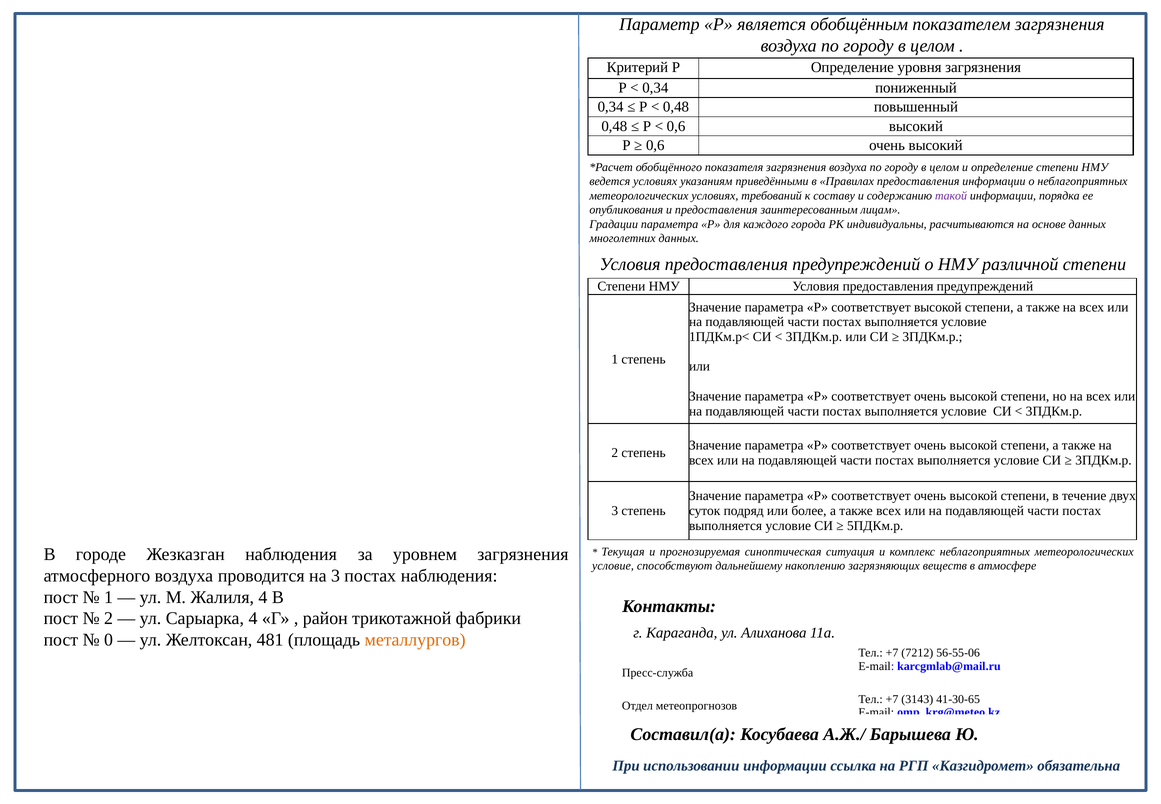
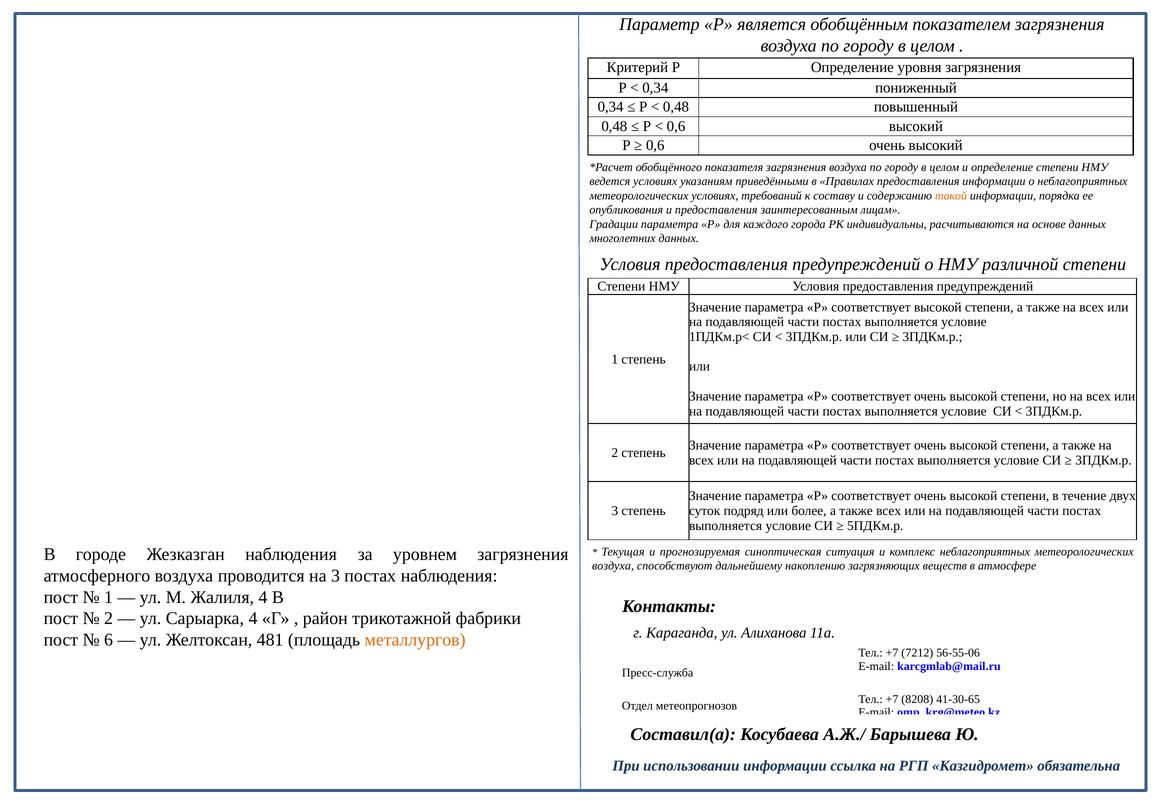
такой colour: purple -> orange
условие at (613, 566): условие -> воздуха
0: 0 -> 6
3143: 3143 -> 8208
